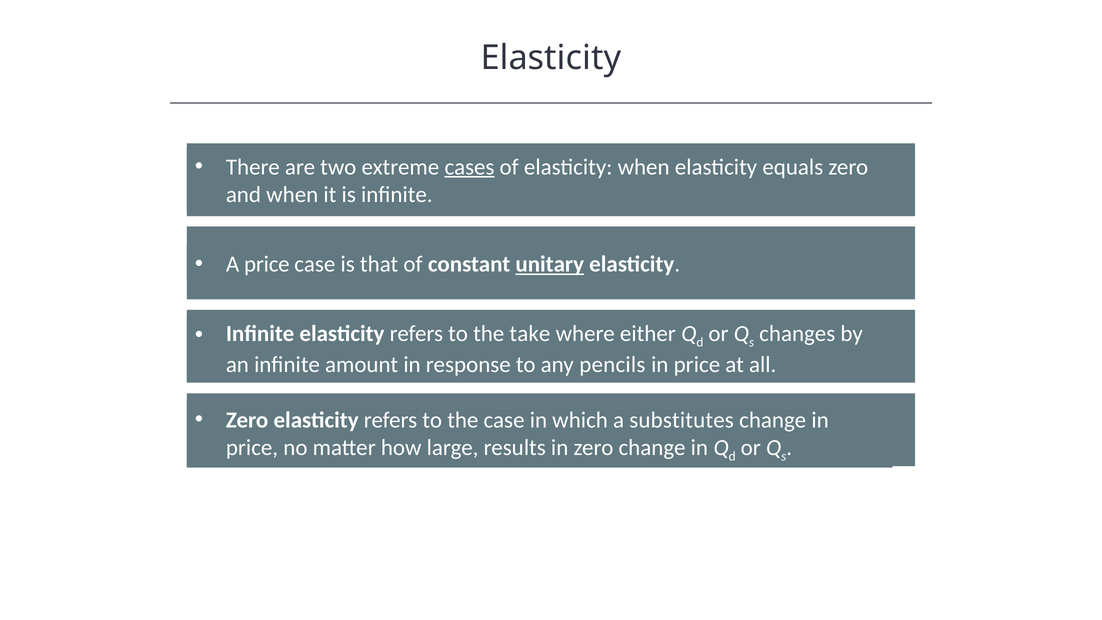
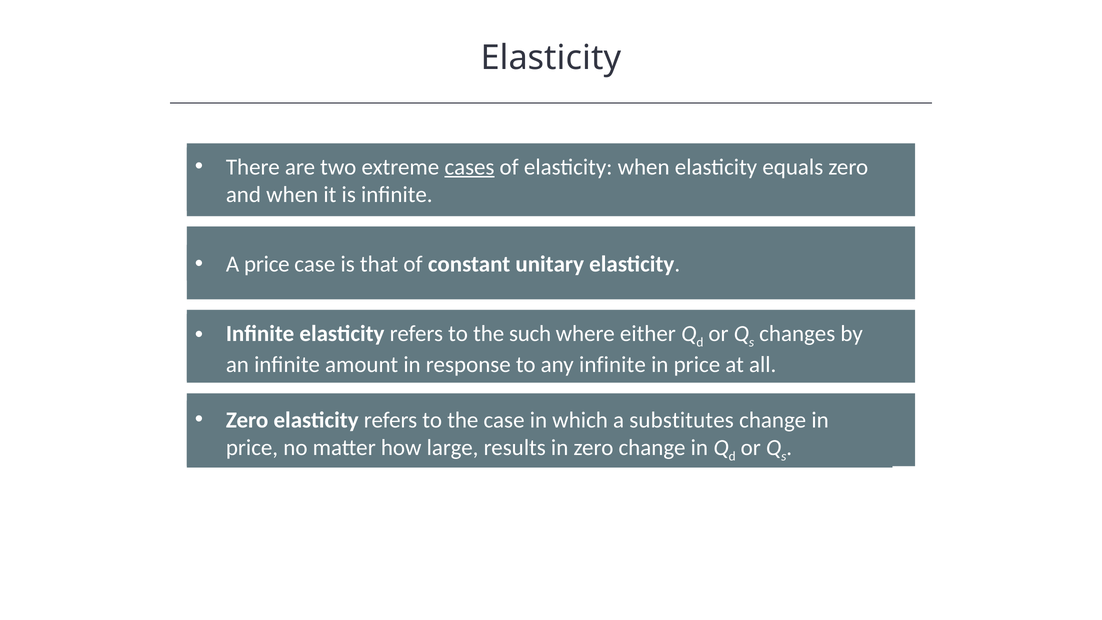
unitary underline: present -> none
take: take -> such
any pencils: pencils -> infinite
